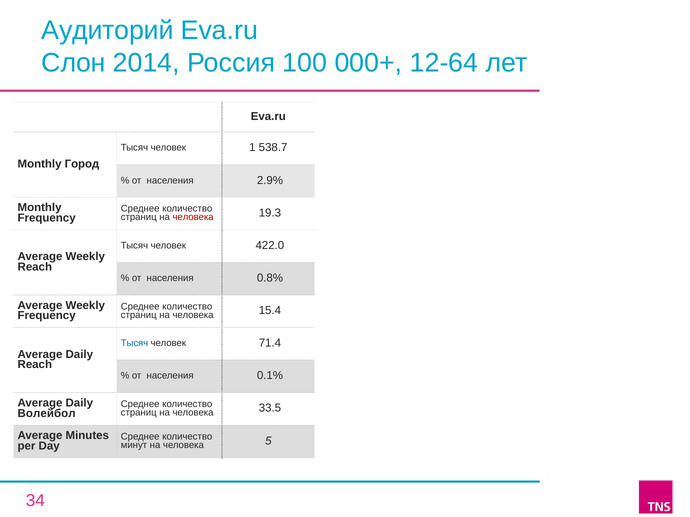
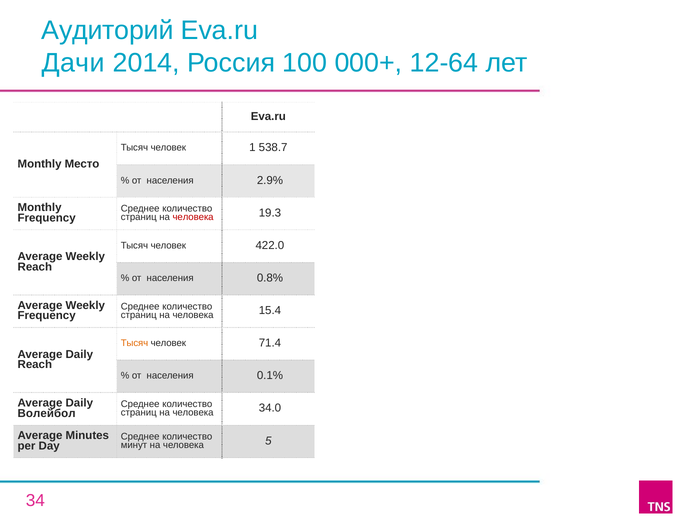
Слон: Слон -> Дачи
Город: Город -> Место
Тысяч at (135, 344) colour: blue -> orange
33.5: 33.5 -> 34.0
